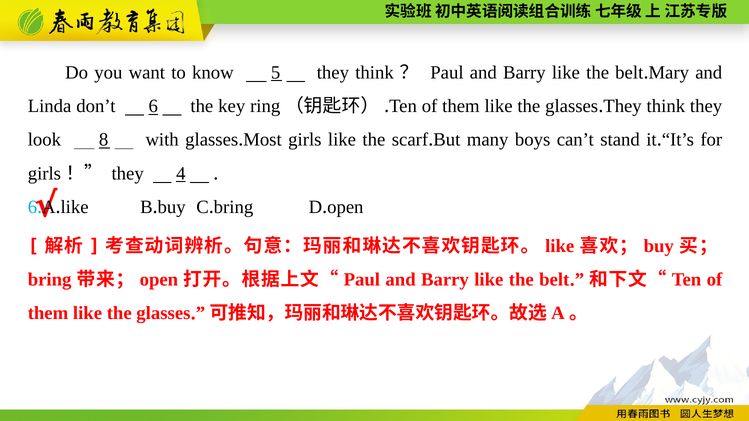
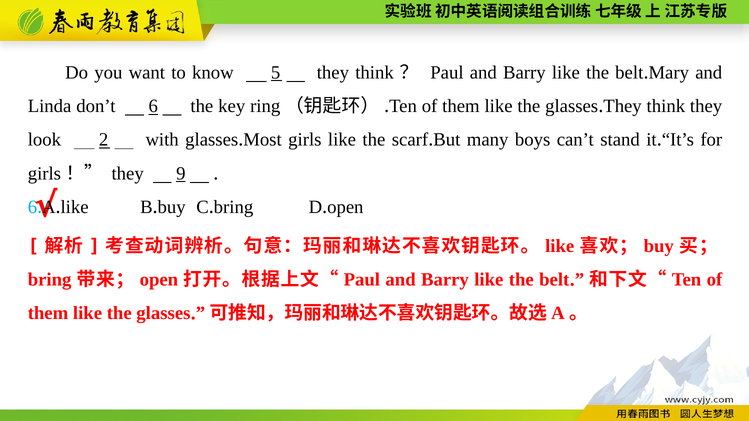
8: 8 -> 2
4: 4 -> 9
